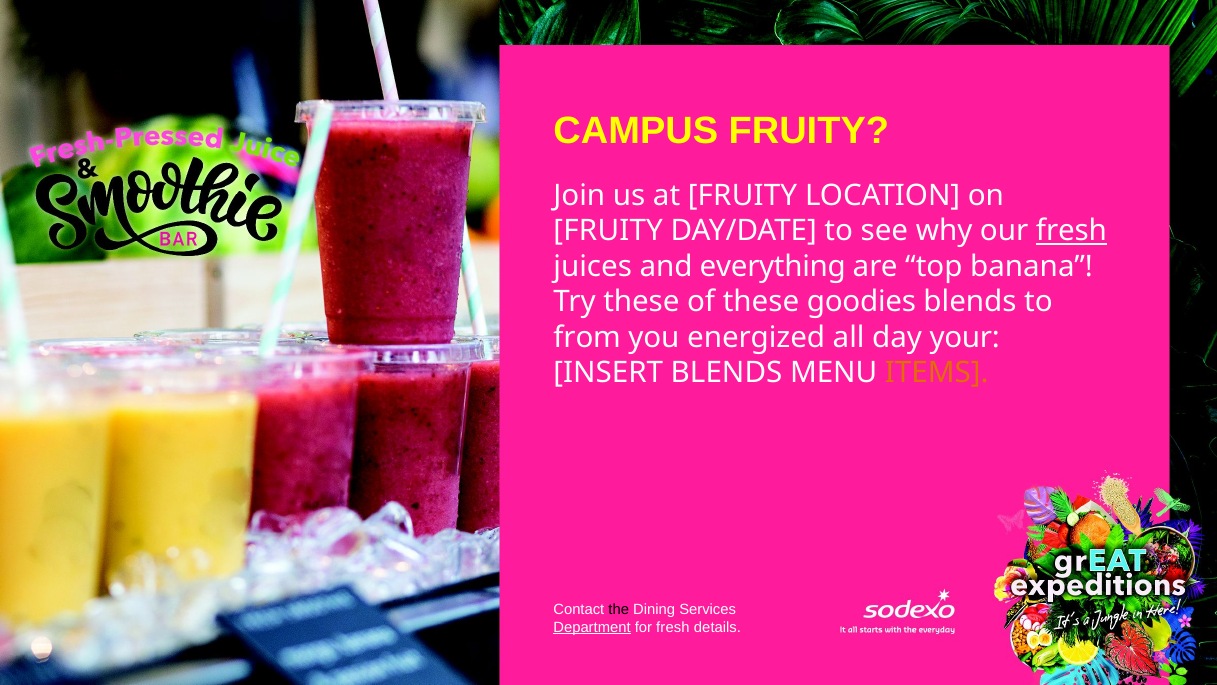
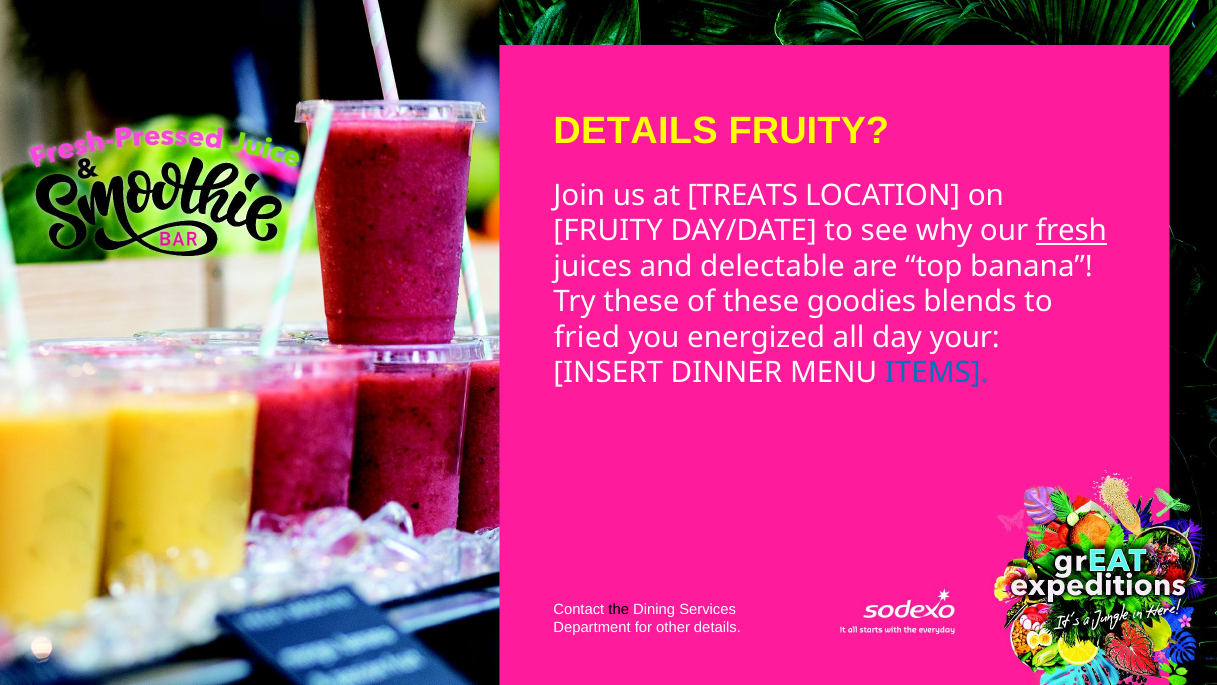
CAMPUS at (636, 131): CAMPUS -> DETAILS
at FRUITY: FRUITY -> TREATS
everything: everything -> delectable
from: from -> fried
INSERT BLENDS: BLENDS -> DINNER
ITEMS colour: orange -> blue
Department underline: present -> none
for fresh: fresh -> other
